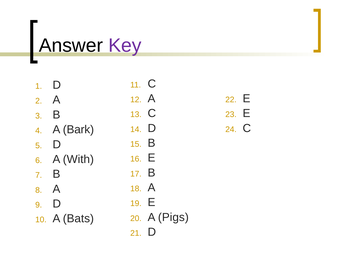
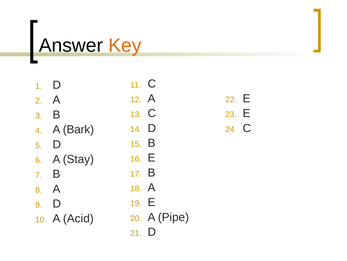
Key colour: purple -> orange
With: With -> Stay
Pigs: Pigs -> Pipe
Bats: Bats -> Acid
